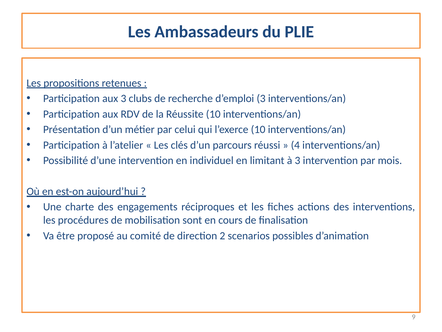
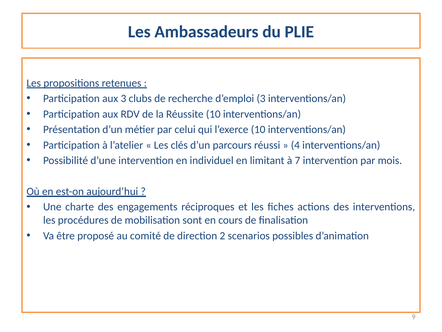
à 3: 3 -> 7
